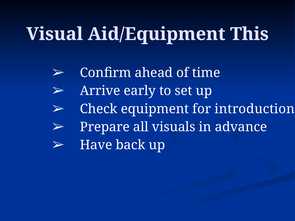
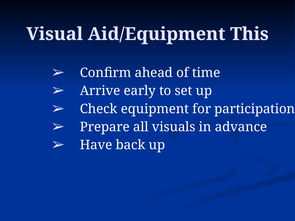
introduction: introduction -> participation
